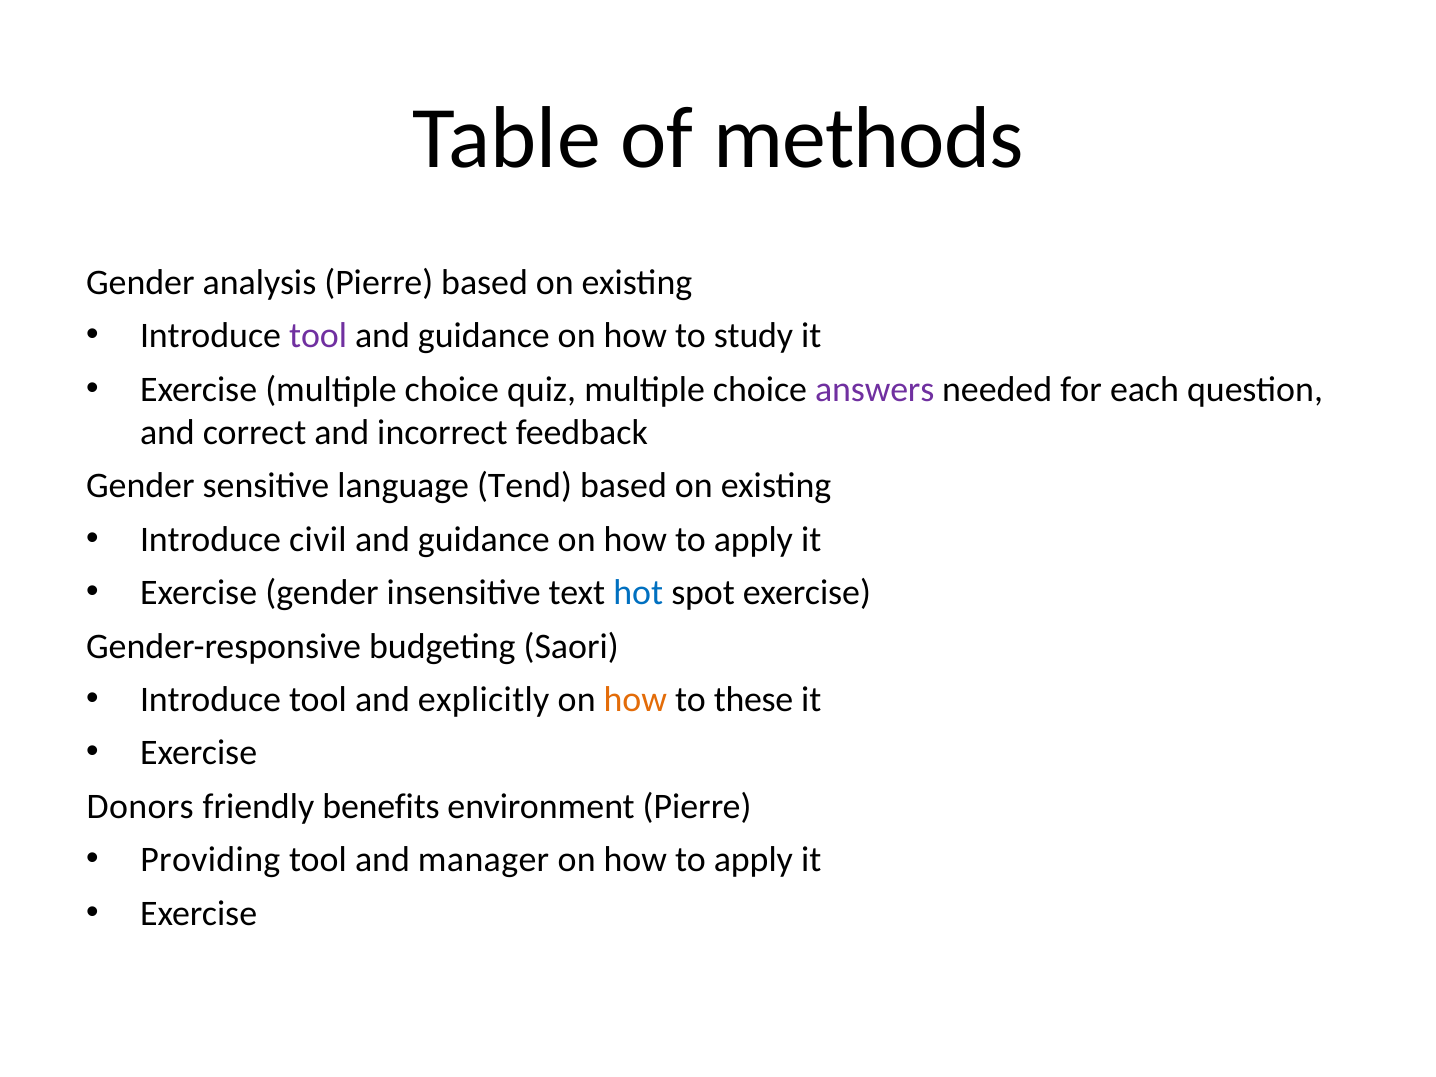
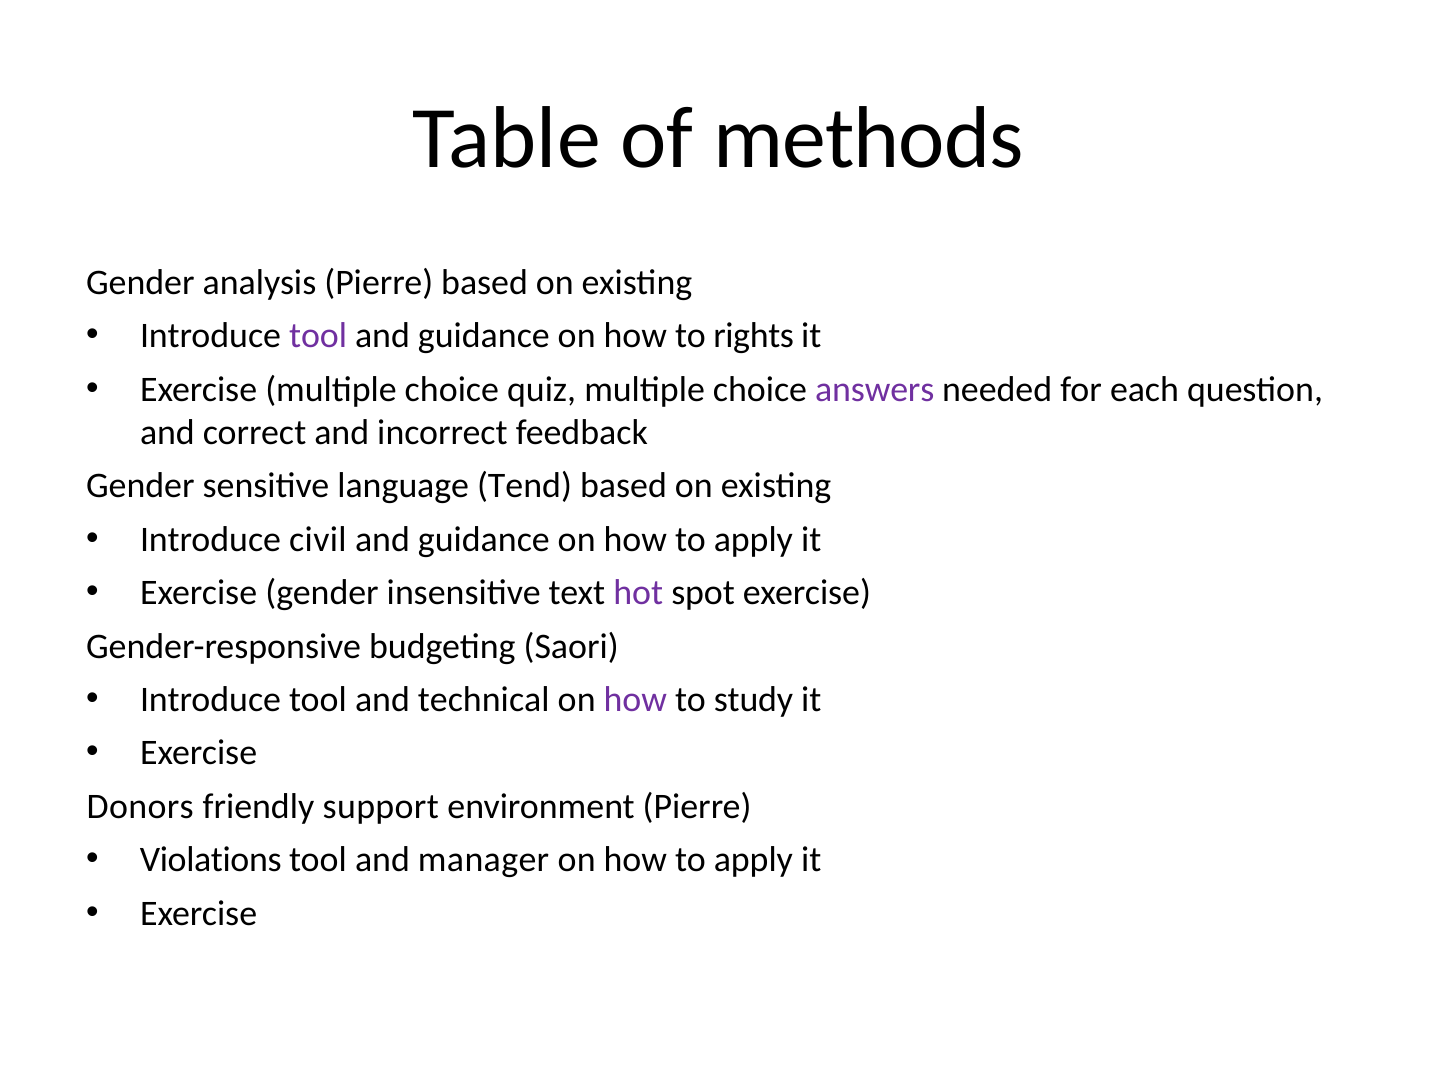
study: study -> rights
hot colour: blue -> purple
explicitly: explicitly -> technical
how at (635, 700) colour: orange -> purple
these: these -> study
benefits: benefits -> support
Providing: Providing -> Violations
